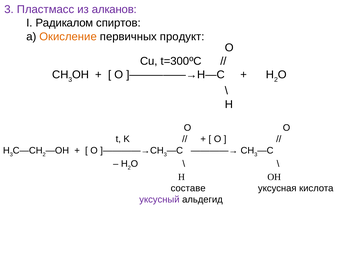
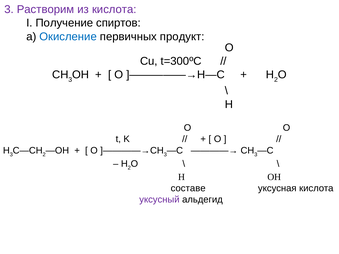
Пластмасс: Пластмасс -> Растворим
из алканов: алканов -> кислота
Радикалом: Радикалом -> Получение
Окисление colour: orange -> blue
